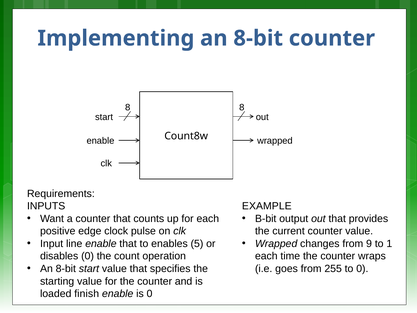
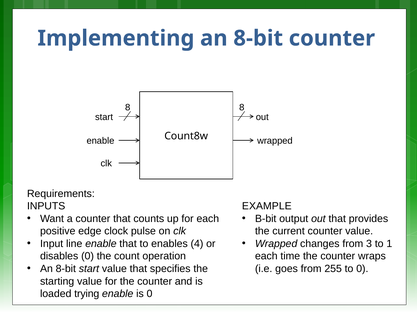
5: 5 -> 4
9: 9 -> 3
finish: finish -> trying
